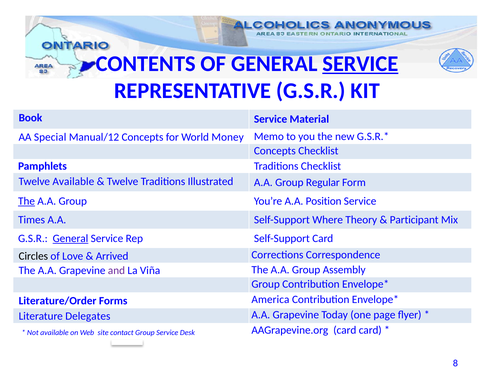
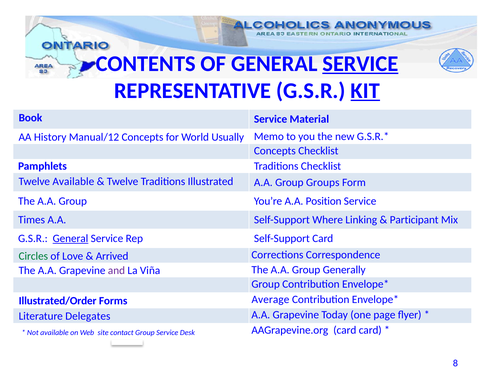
KIT underline: none -> present
Special: Special -> History
Money: Money -> Usually
Regular: Regular -> Groups
The at (26, 201) underline: present -> none
Theory: Theory -> Linking
Circles colour: black -> green
Assembly: Assembly -> Generally
Literature/Order: Literature/Order -> Illustrated/Order
America: America -> Average
